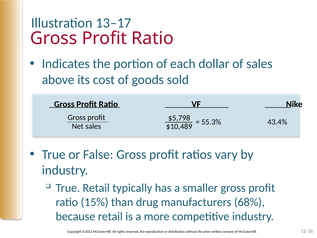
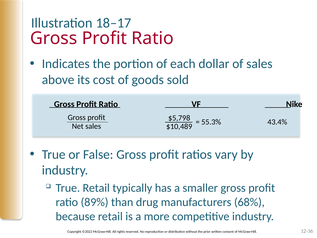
13–17: 13–17 -> 18–17
15%: 15% -> 89%
